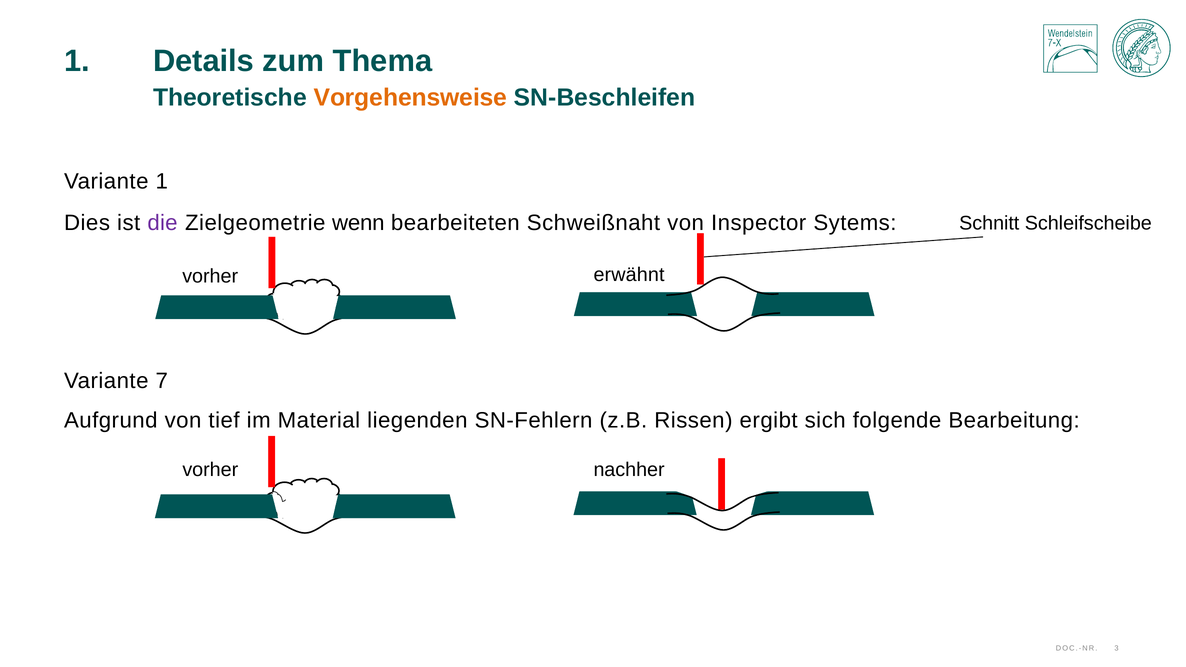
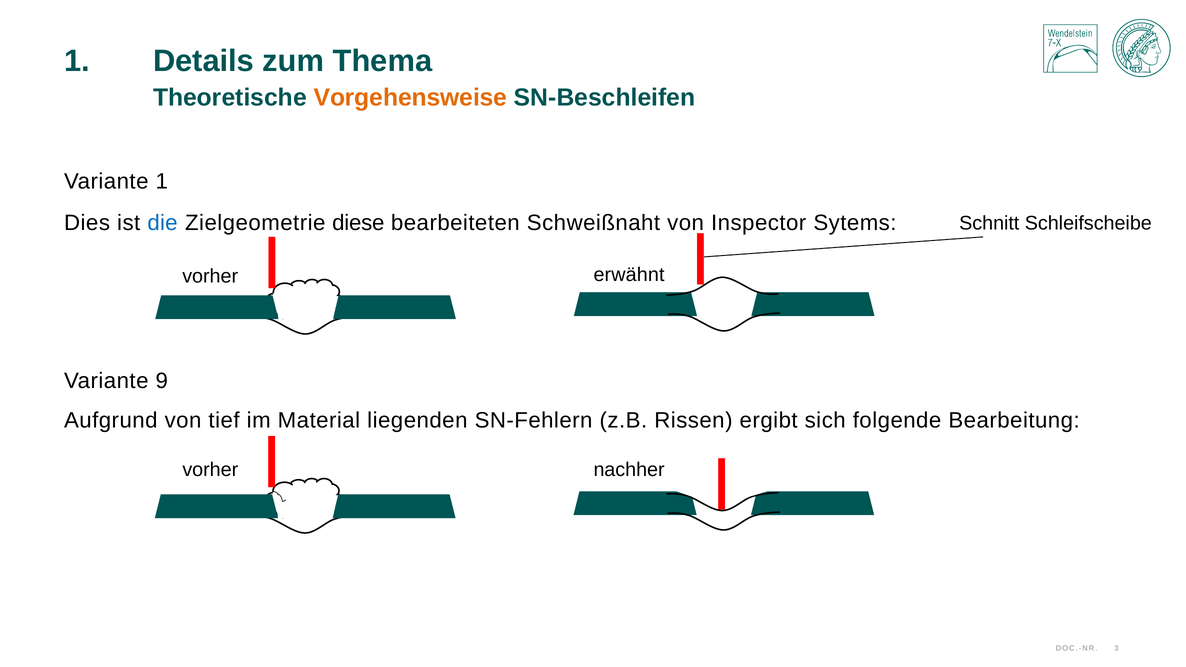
die colour: purple -> blue
wenn: wenn -> diese
7: 7 -> 9
